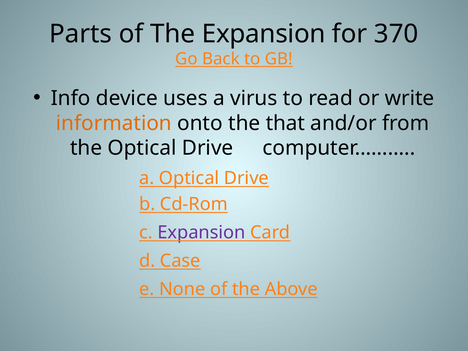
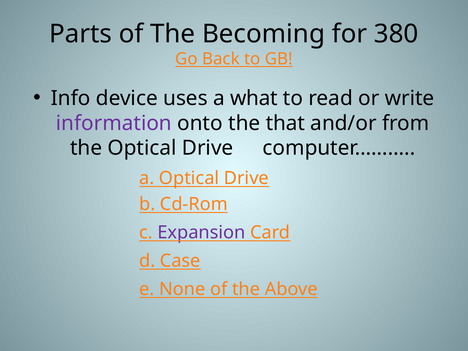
The Expansion: Expansion -> Becoming
370: 370 -> 380
virus: virus -> what
information colour: orange -> purple
